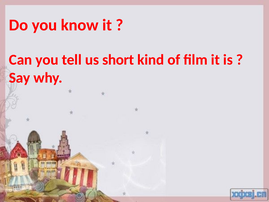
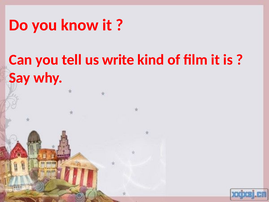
short: short -> write
